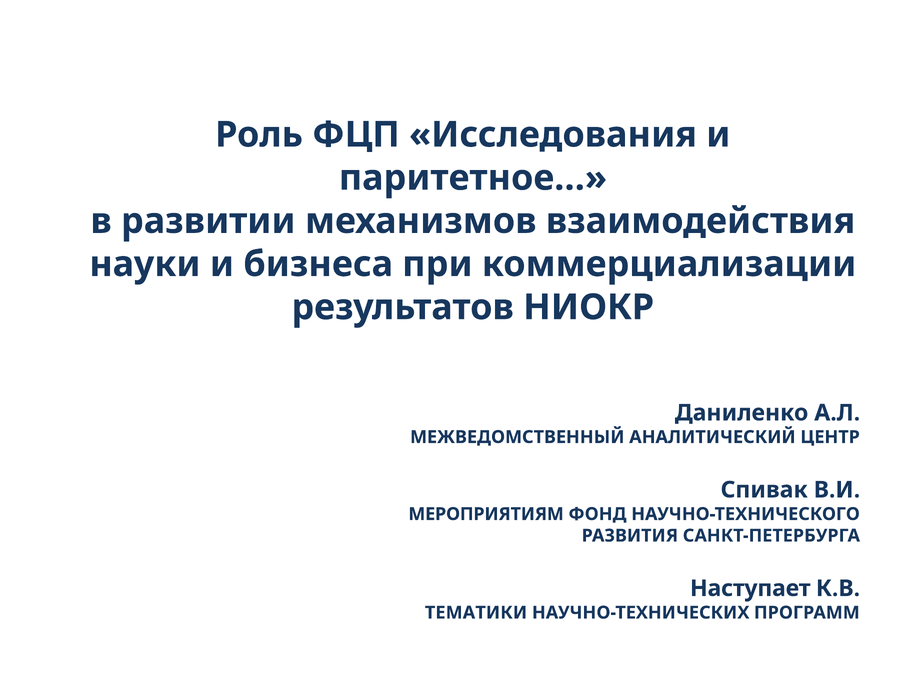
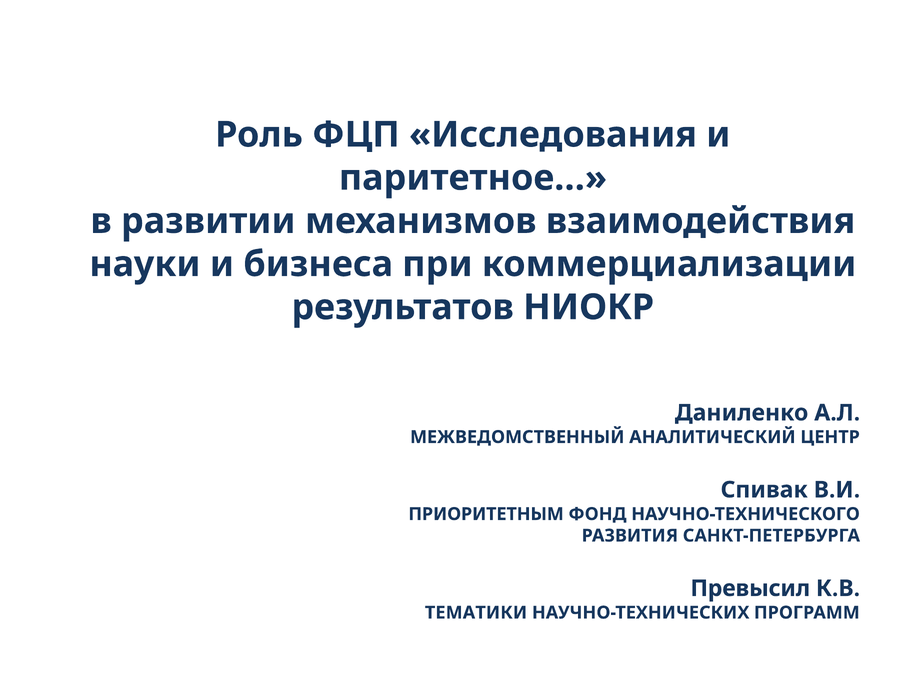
МЕРОПРИЯТИЯМ: МЕРОПРИЯТИЯМ -> ПРИОРИТЕТНЫМ
Наступает: Наступает -> Превысил
